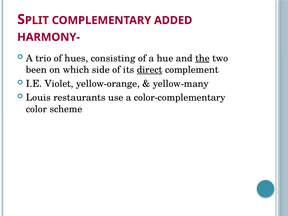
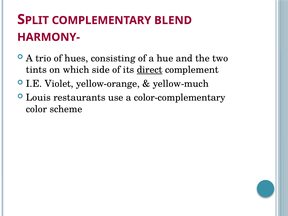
ADDED: ADDED -> BLEND
the underline: present -> none
been: been -> tints
yellow-many: yellow-many -> yellow-much
